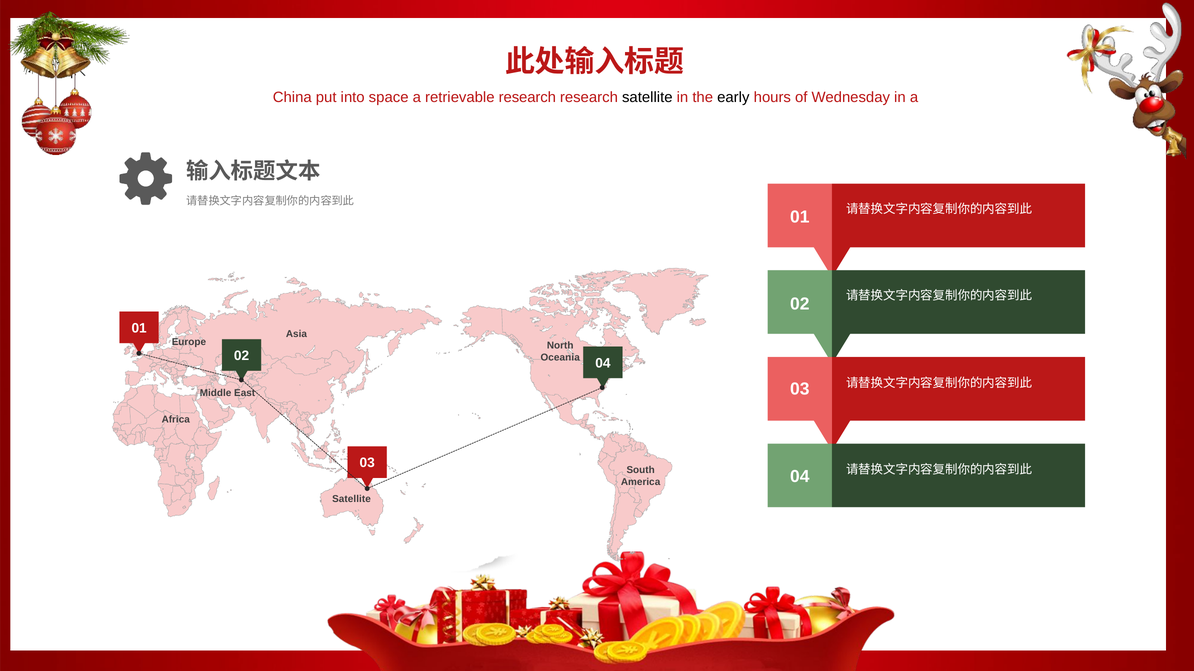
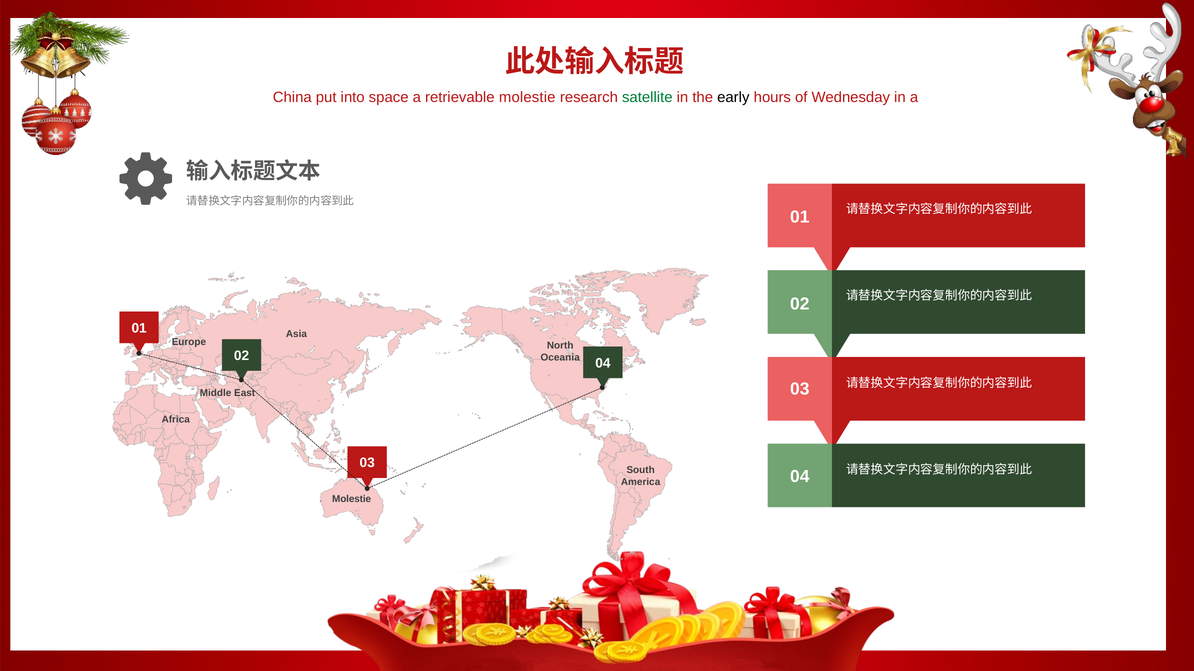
retrievable research: research -> molestie
satellite at (647, 97) colour: black -> green
Satellite at (352, 499): Satellite -> Molestie
